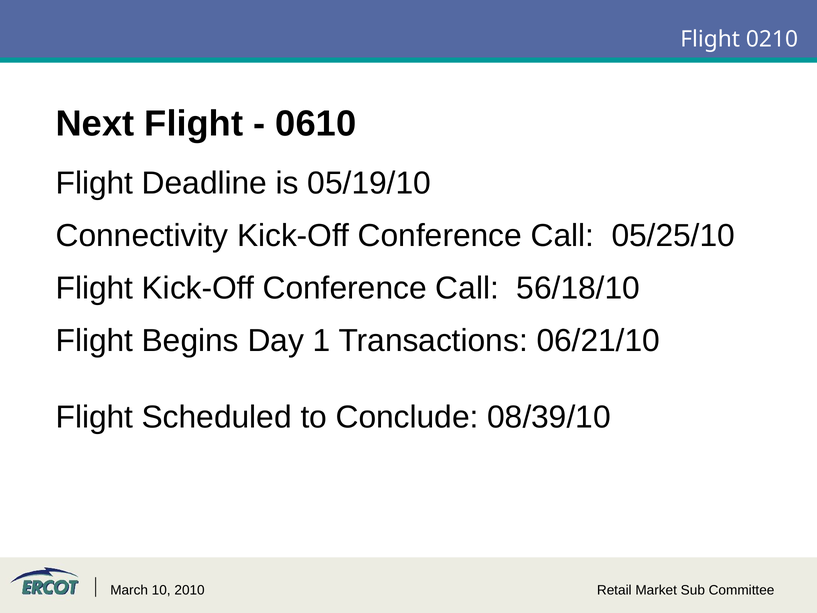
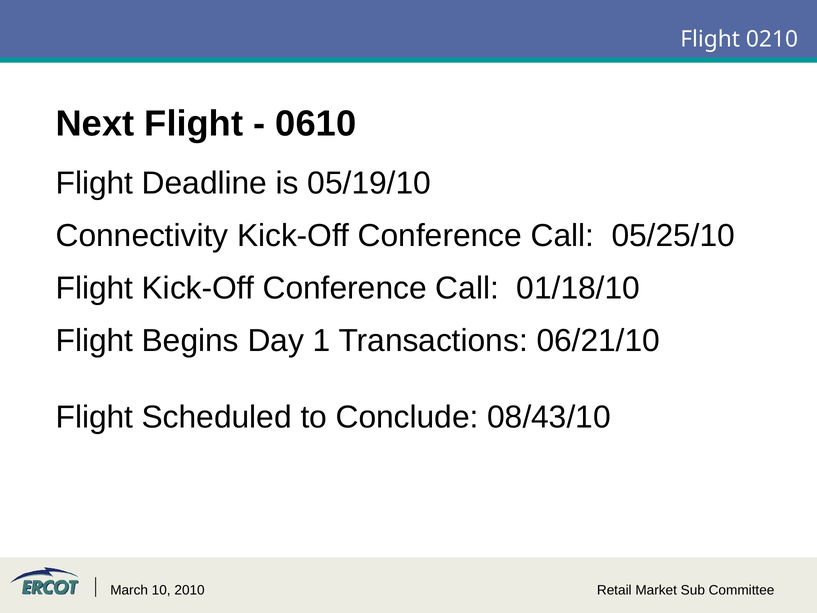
56/18/10: 56/18/10 -> 01/18/10
08/39/10: 08/39/10 -> 08/43/10
